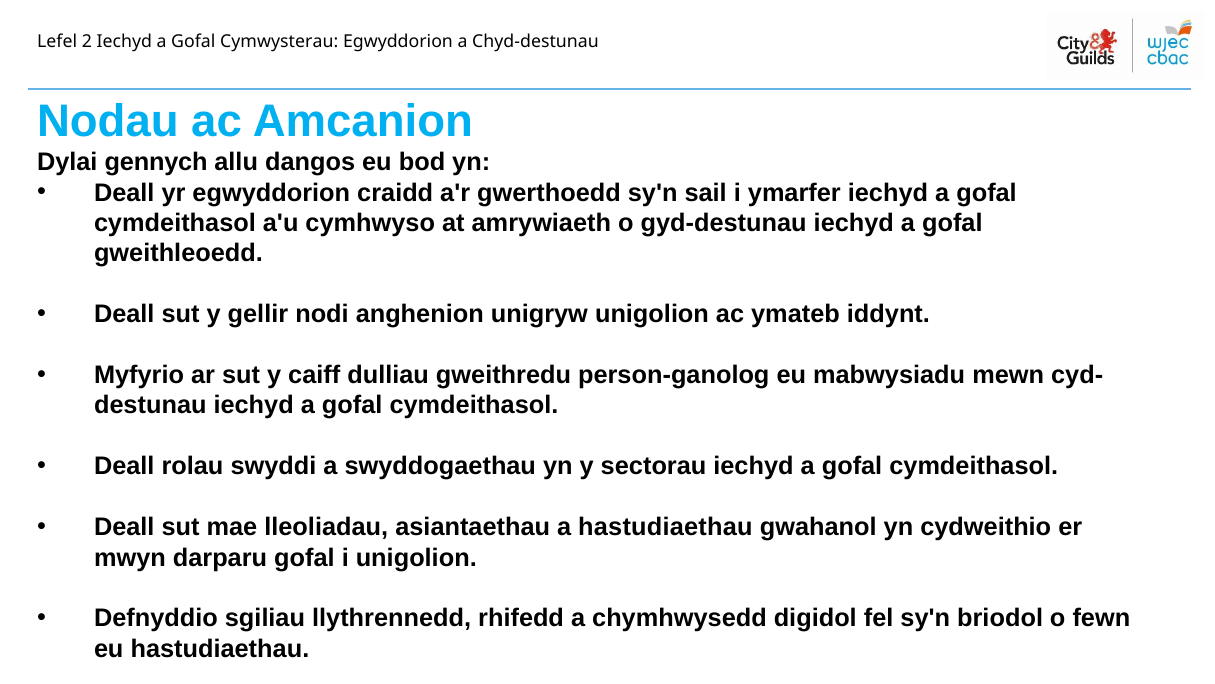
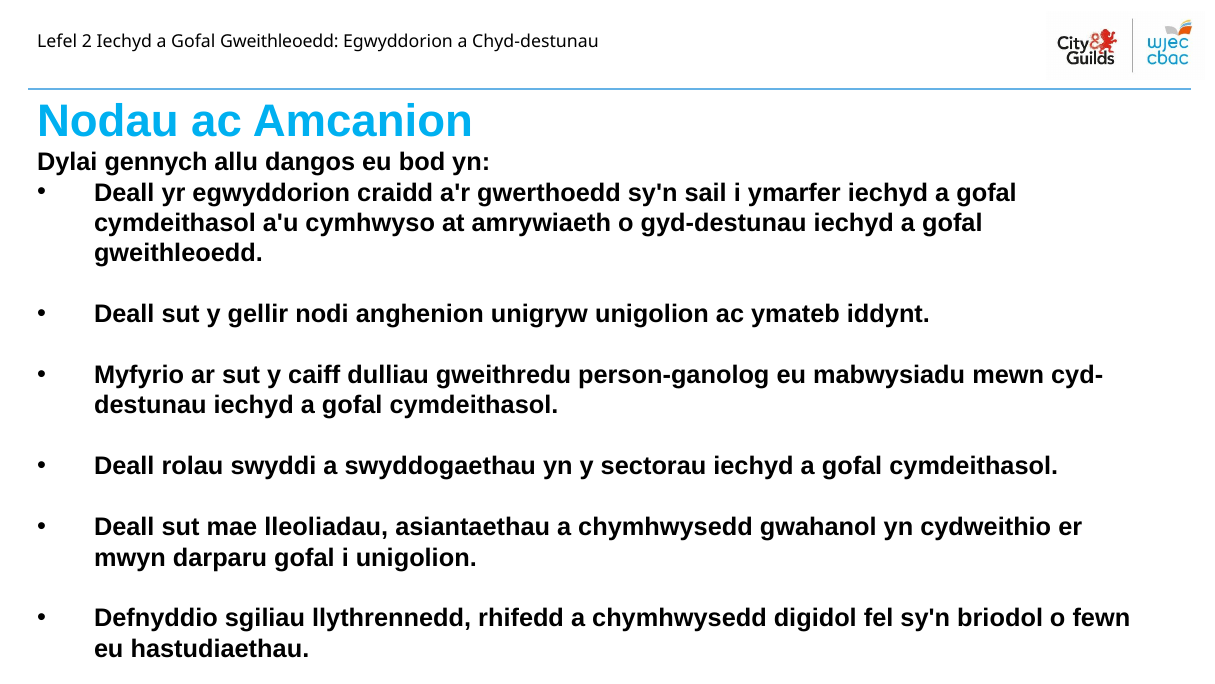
Cymwysterau at (279, 42): Cymwysterau -> Gweithleoedd
asiantaethau a hastudiaethau: hastudiaethau -> chymhwysedd
